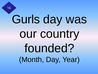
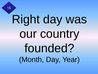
Gurls: Gurls -> Right
